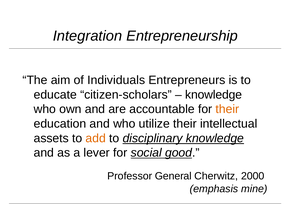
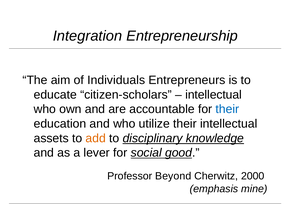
knowledge at (214, 95): knowledge -> intellectual
their at (227, 109) colour: orange -> blue
General: General -> Beyond
